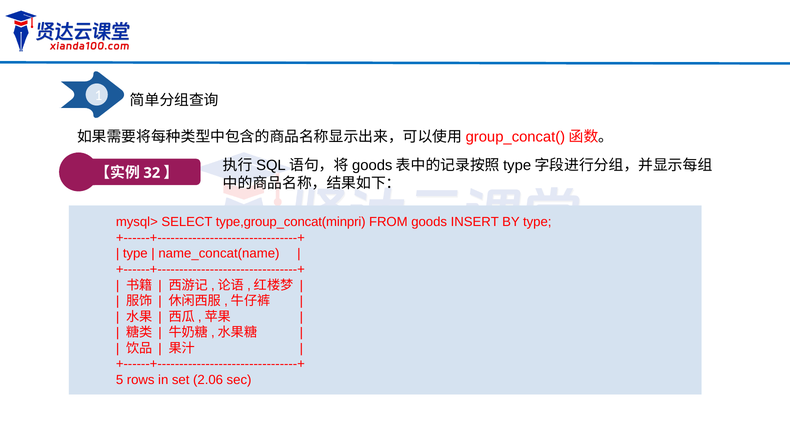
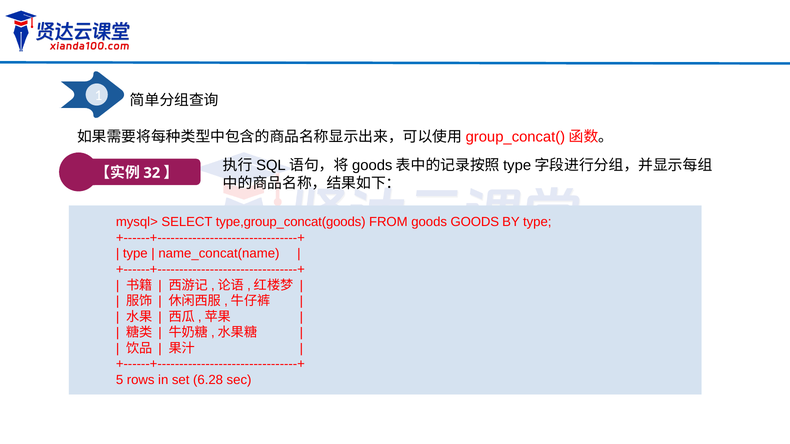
type,group_concat(minpri: type,group_concat(minpri -> type,group_concat(goods
goods INSERT: INSERT -> GOODS
2.06: 2.06 -> 6.28
